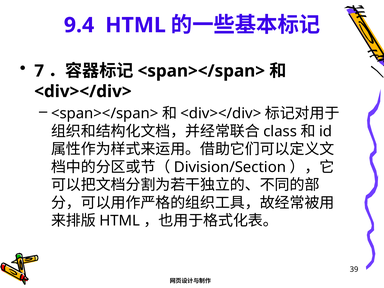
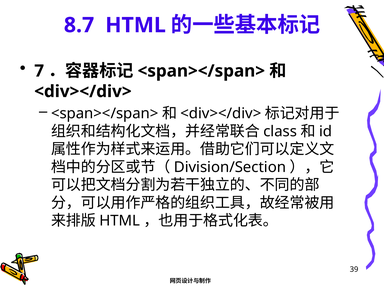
9.4: 9.4 -> 8.7
